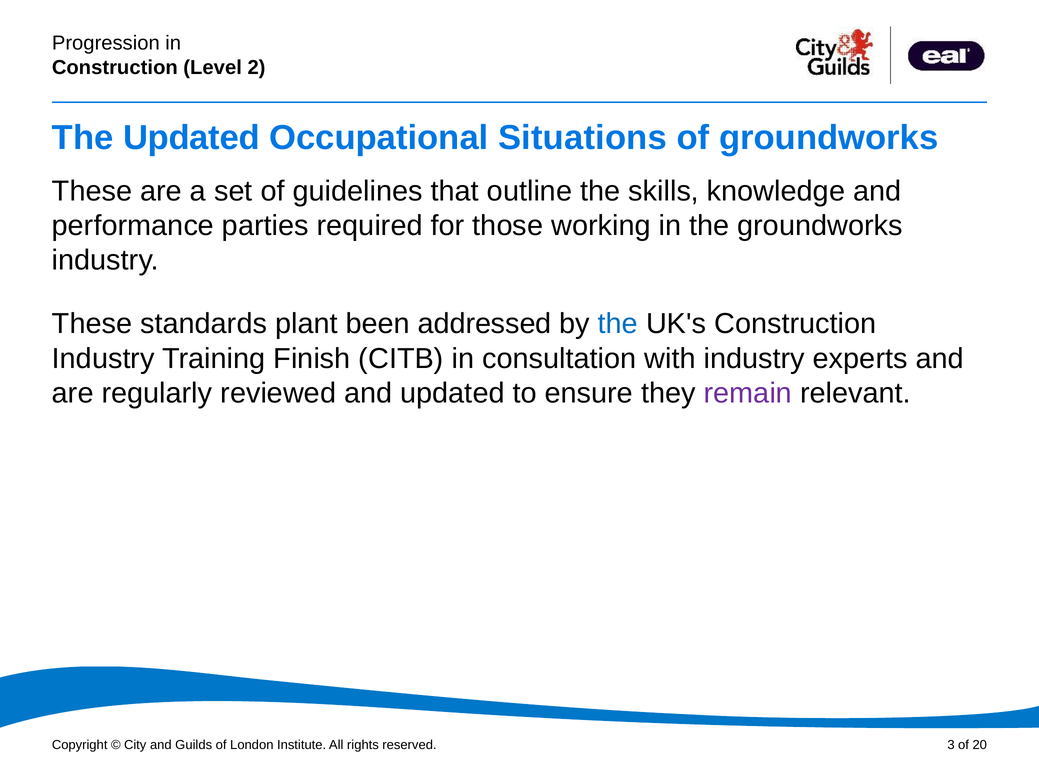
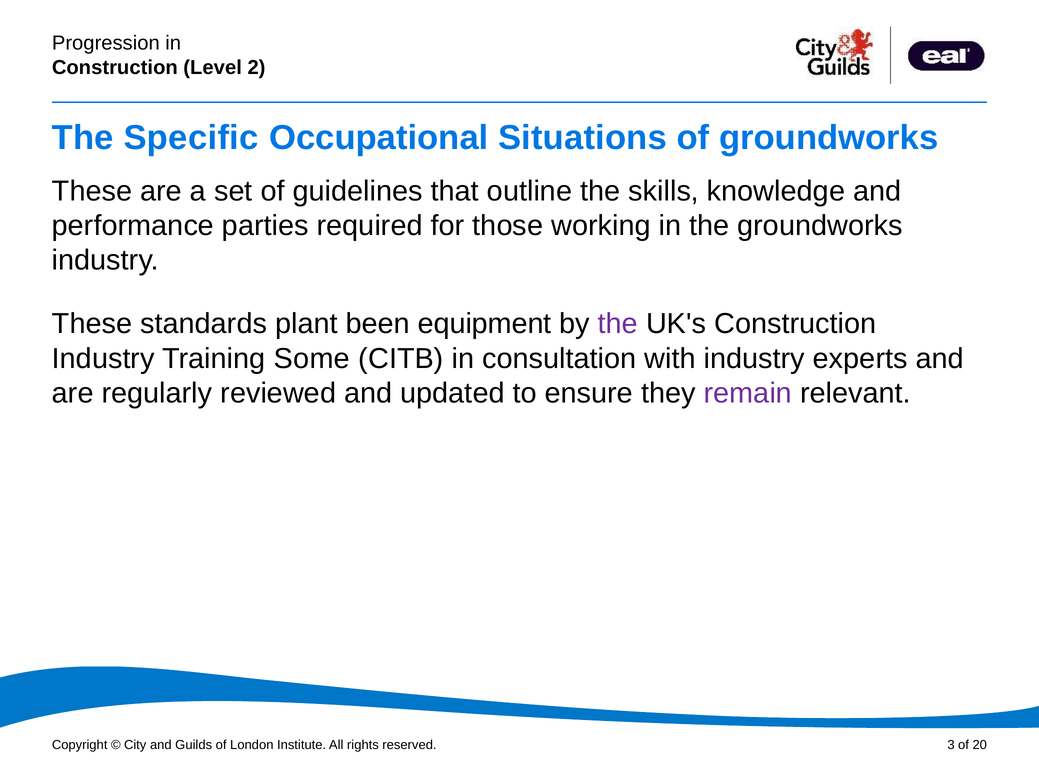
The Updated: Updated -> Specific
addressed: addressed -> equipment
the at (618, 324) colour: blue -> purple
Finish: Finish -> Some
